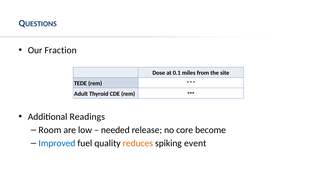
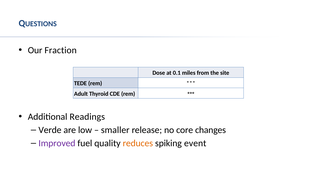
Room: Room -> Verde
needed: needed -> smaller
become: become -> changes
Improved colour: blue -> purple
